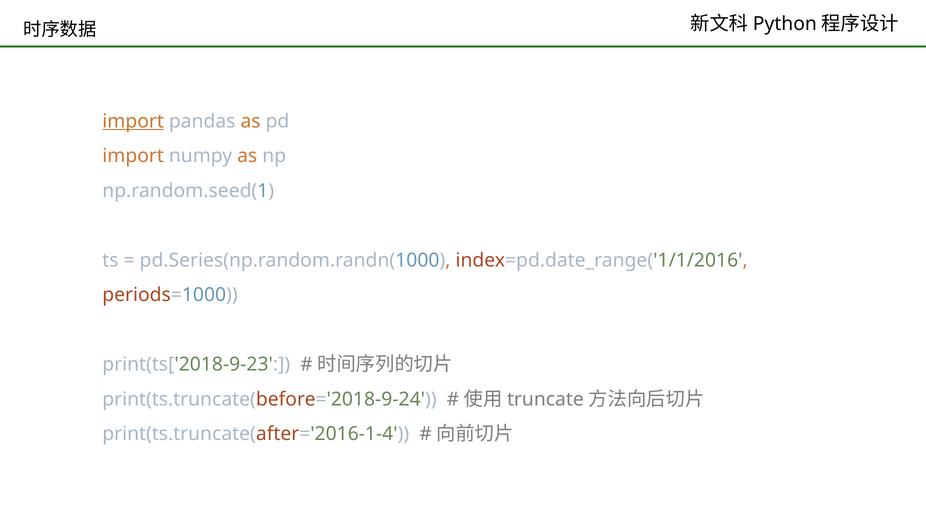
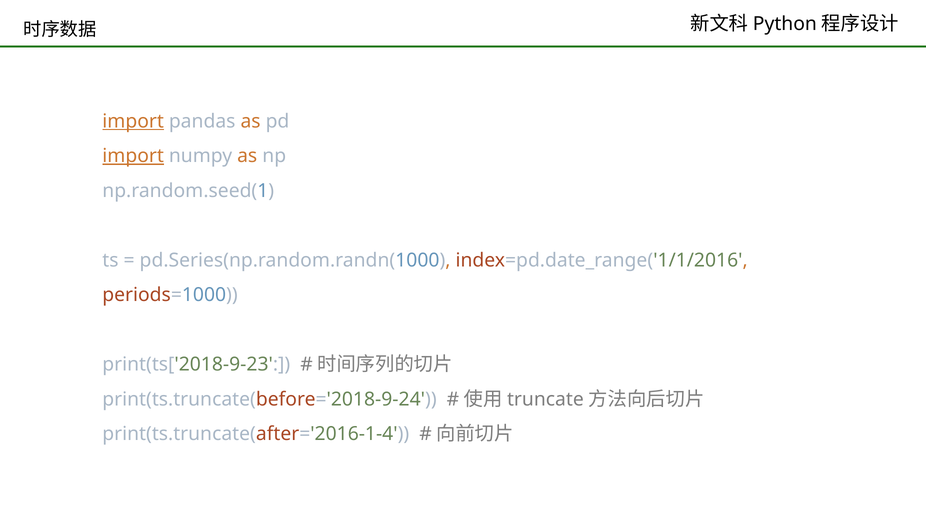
import at (133, 156) underline: none -> present
